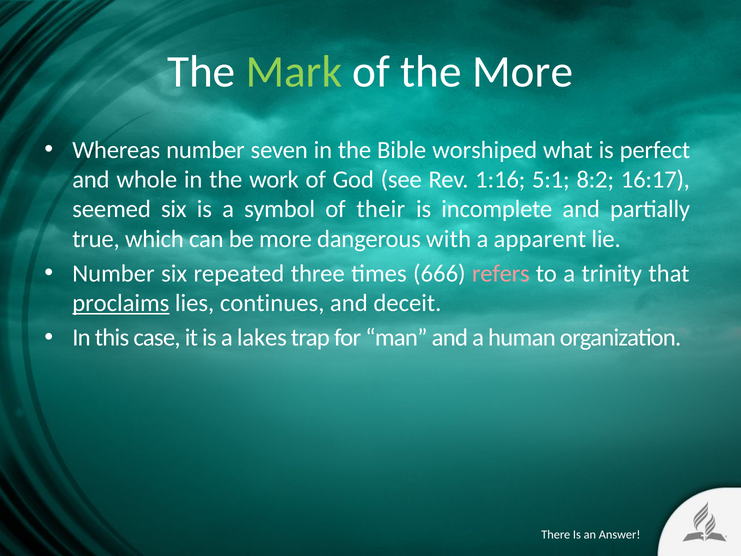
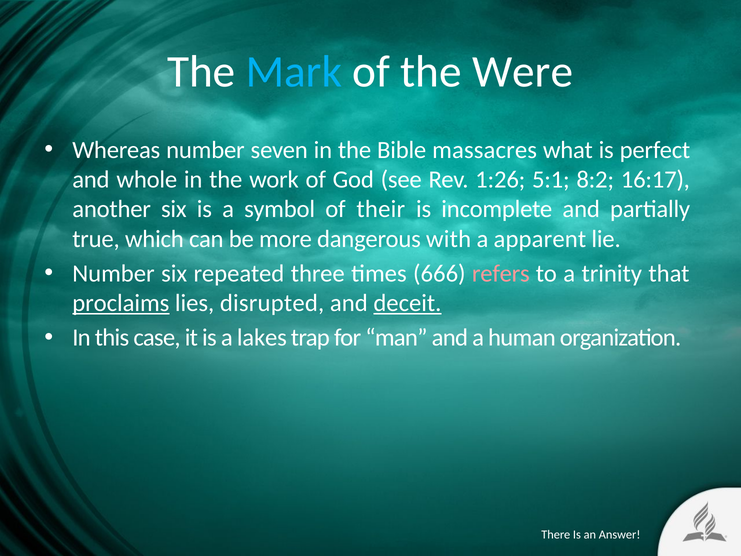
Mark colour: light green -> light blue
the More: More -> Were
worshiped: worshiped -> massacres
1:16: 1:16 -> 1:26
seemed: seemed -> another
continues: continues -> disrupted
deceit underline: none -> present
